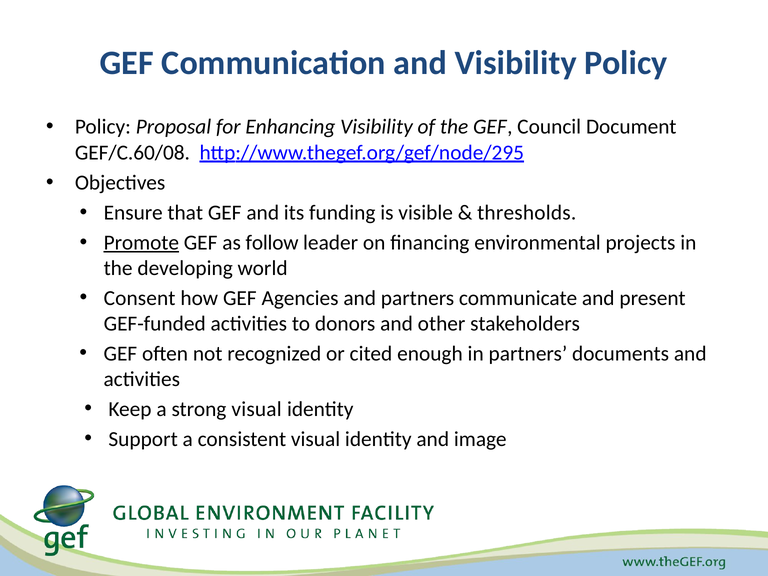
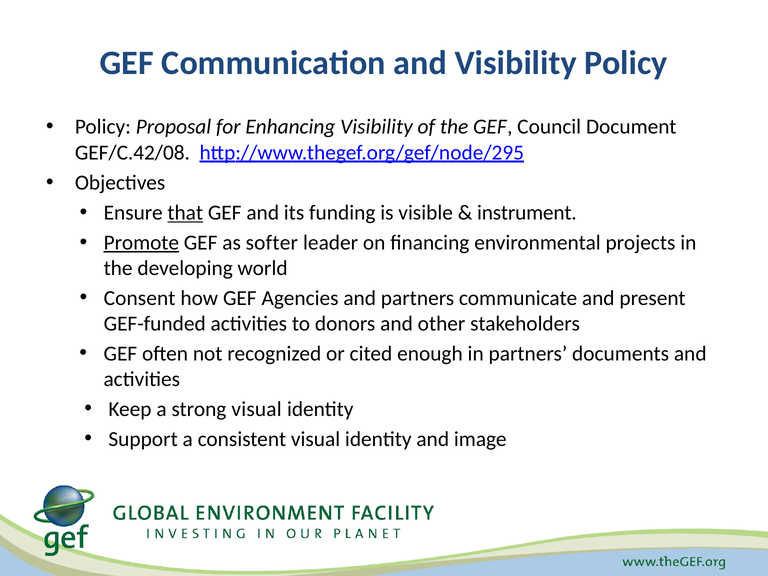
GEF/C.60/08: GEF/C.60/08 -> GEF/C.42/08
that underline: none -> present
thresholds: thresholds -> instrument
follow: follow -> softer
